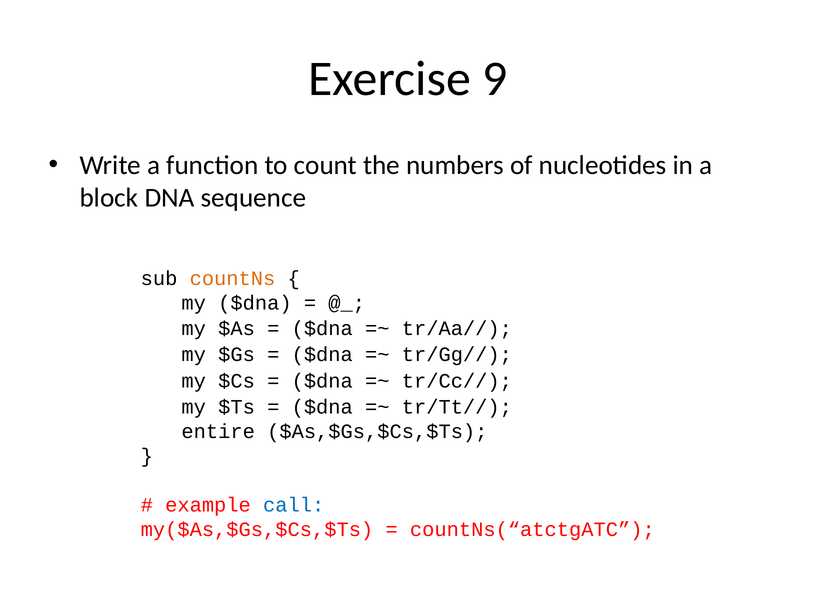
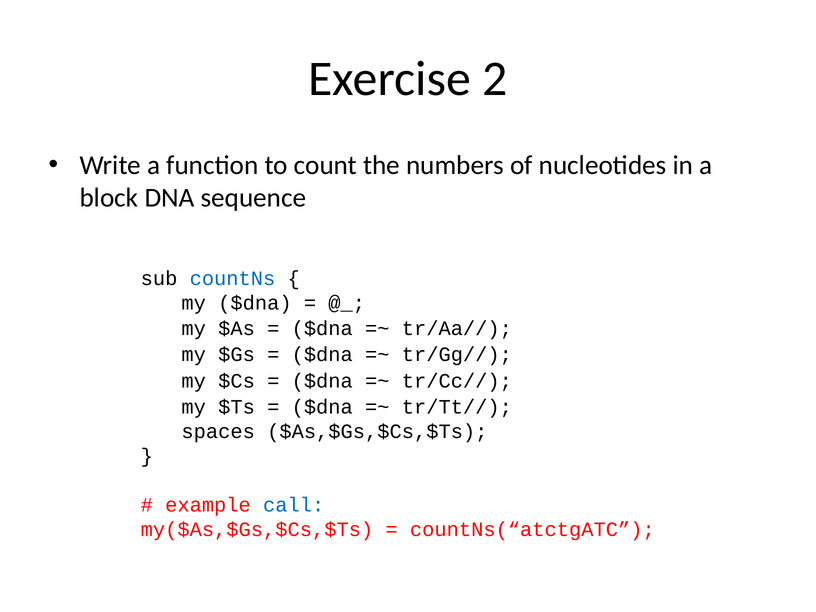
9: 9 -> 2
countNs colour: orange -> blue
entire: entire -> spaces
